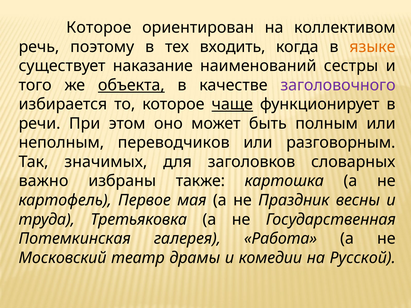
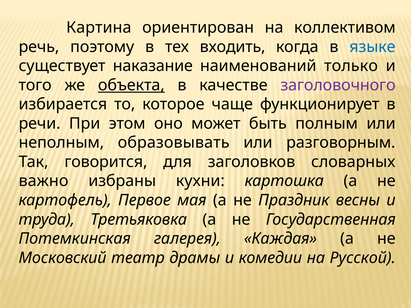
Которое at (99, 28): Которое -> Картина
языке colour: orange -> blue
сестры: сестры -> только
чаще underline: present -> none
переводчиков: переводчиков -> образовывать
значимых: значимых -> говорится
также: также -> кухни
Работа: Работа -> Каждая
